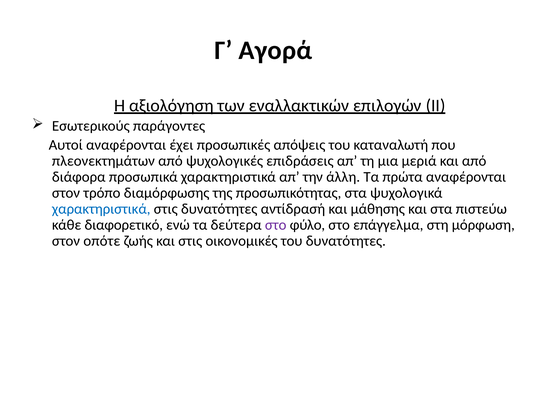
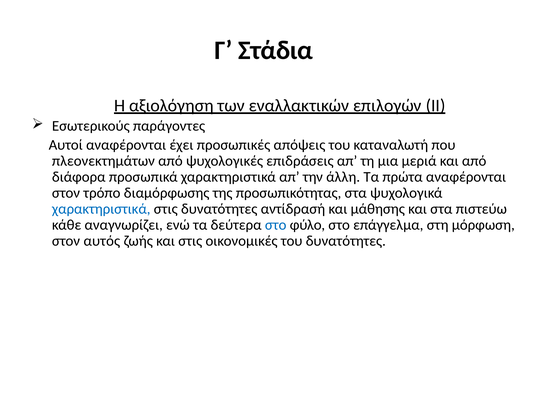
Αγορά: Αγορά -> Στάδια
διαφορετικό: διαφορετικό -> αναγνωρίζει
στο at (276, 225) colour: purple -> blue
οπότε: οπότε -> αυτός
